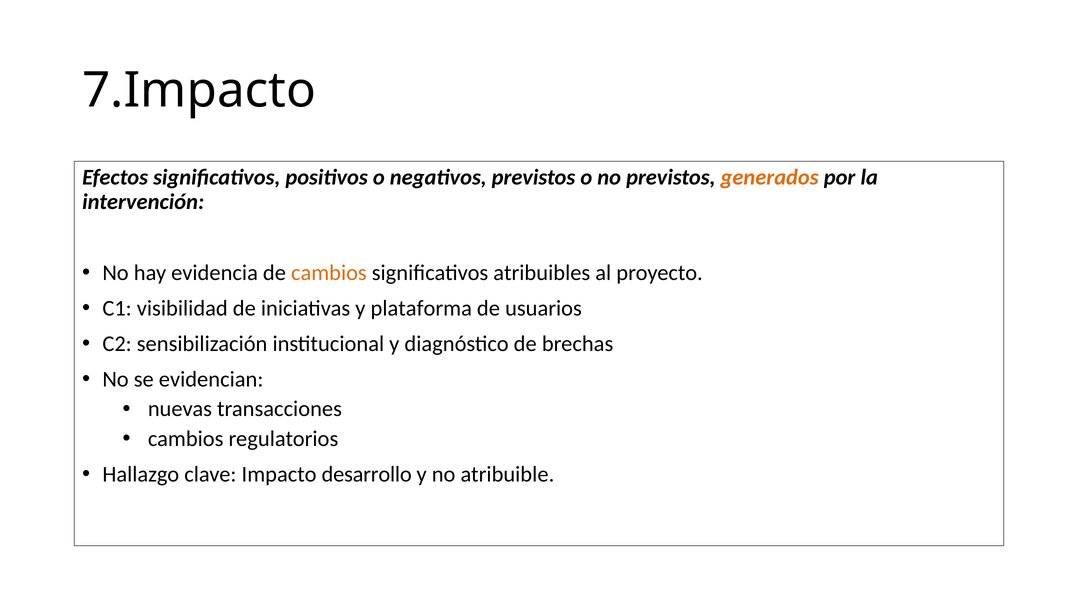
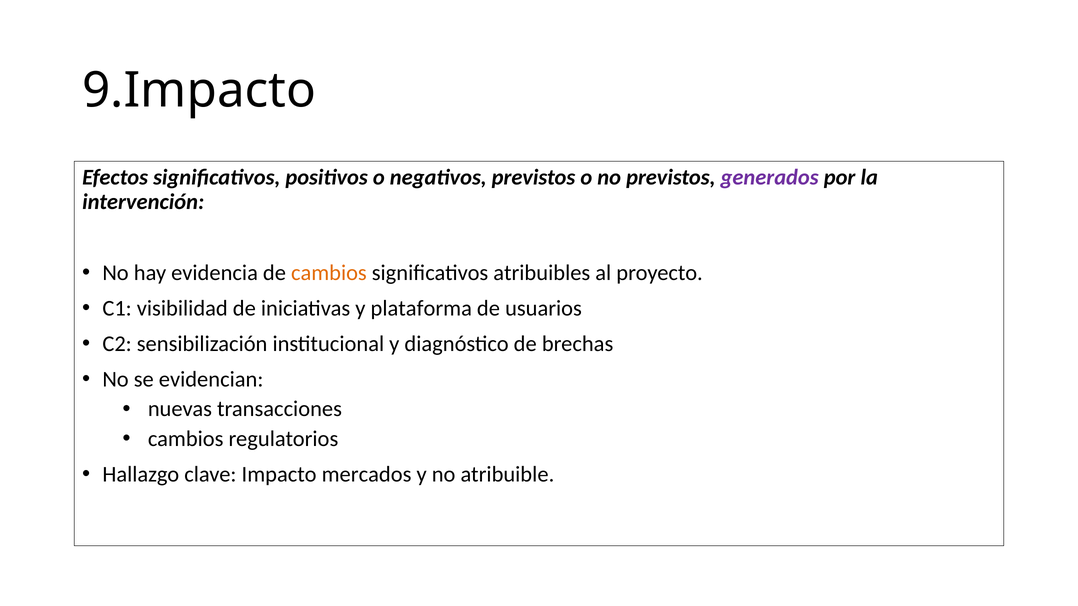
7.Impacto: 7.Impacto -> 9.Impacto
generados colour: orange -> purple
desarrollo: desarrollo -> mercados
